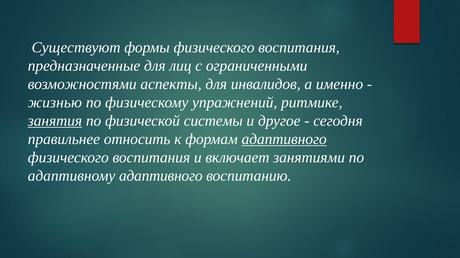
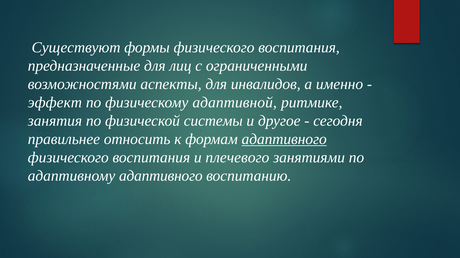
жизнью: жизнью -> эффект
упражнений: упражнений -> адаптивной
занятия underline: present -> none
включает: включает -> плечевого
